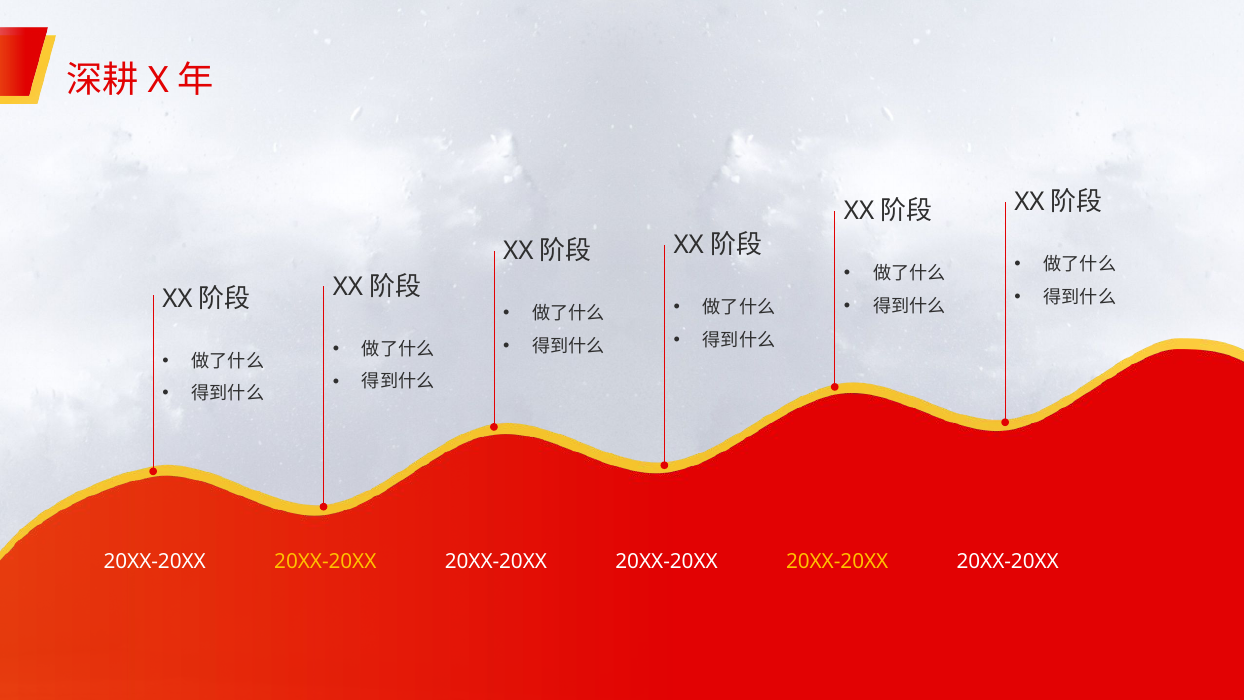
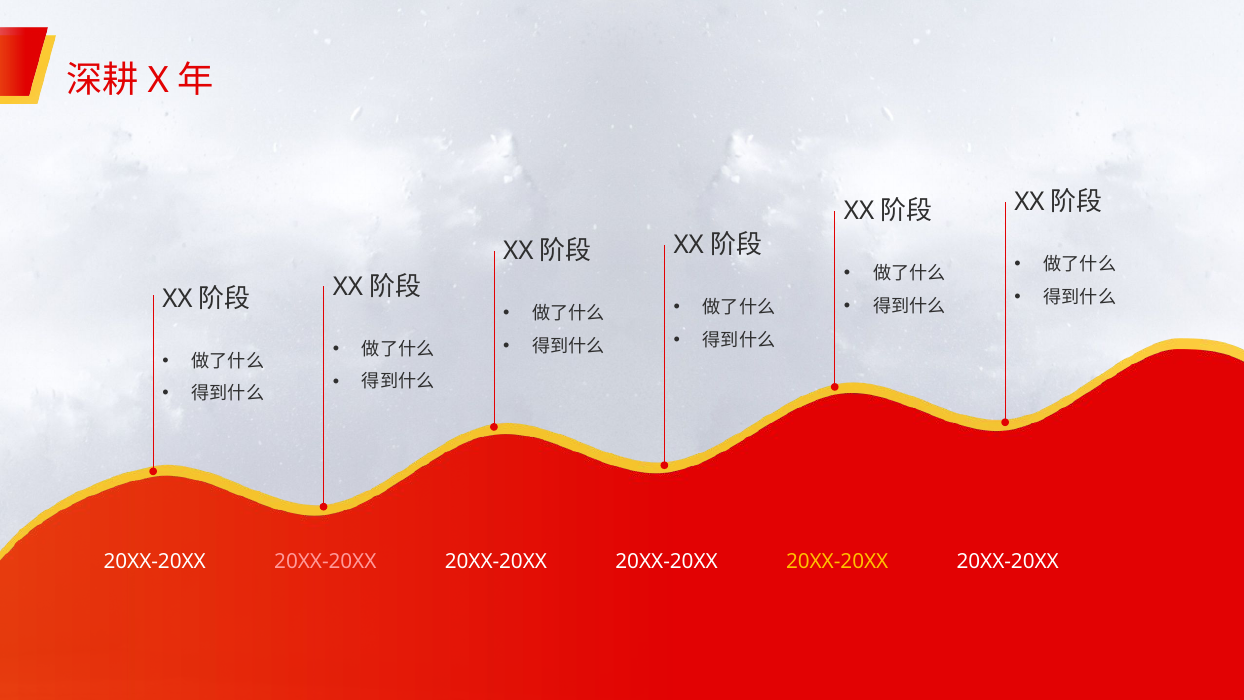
20XX-20XX at (325, 561) colour: yellow -> pink
